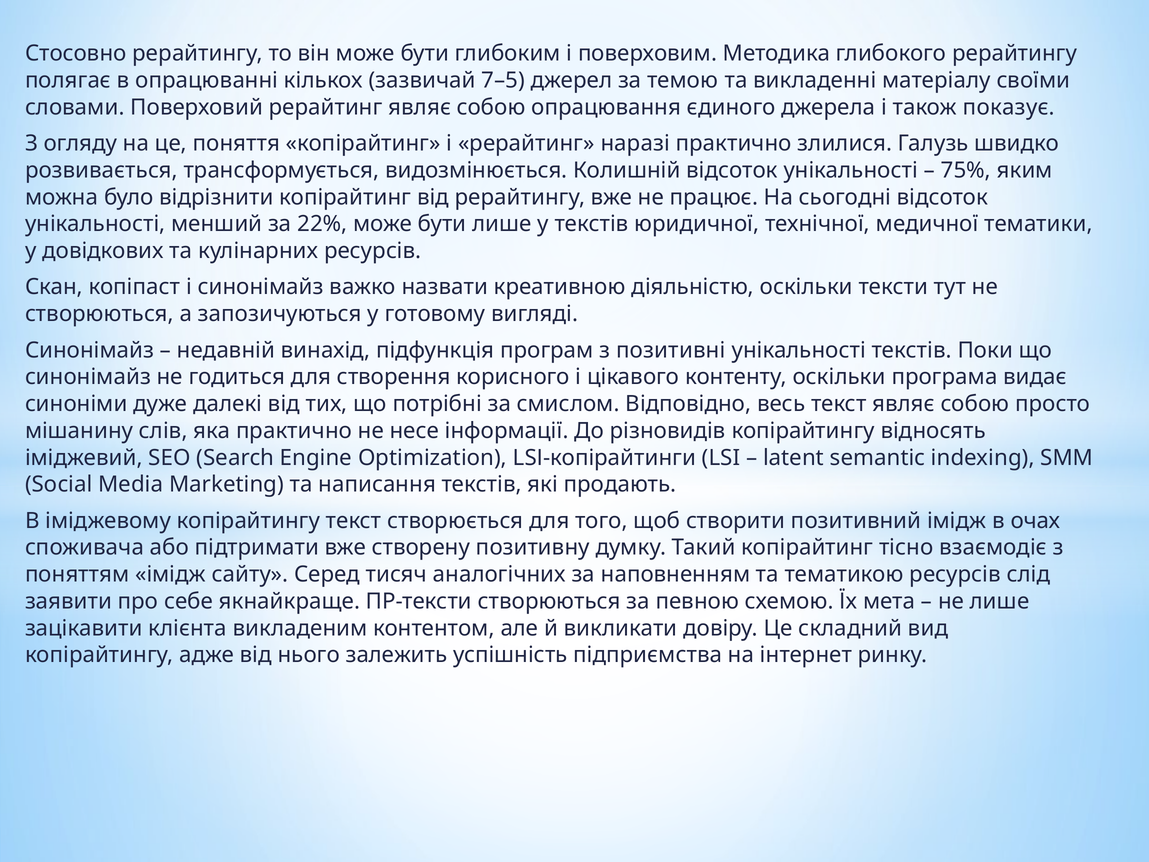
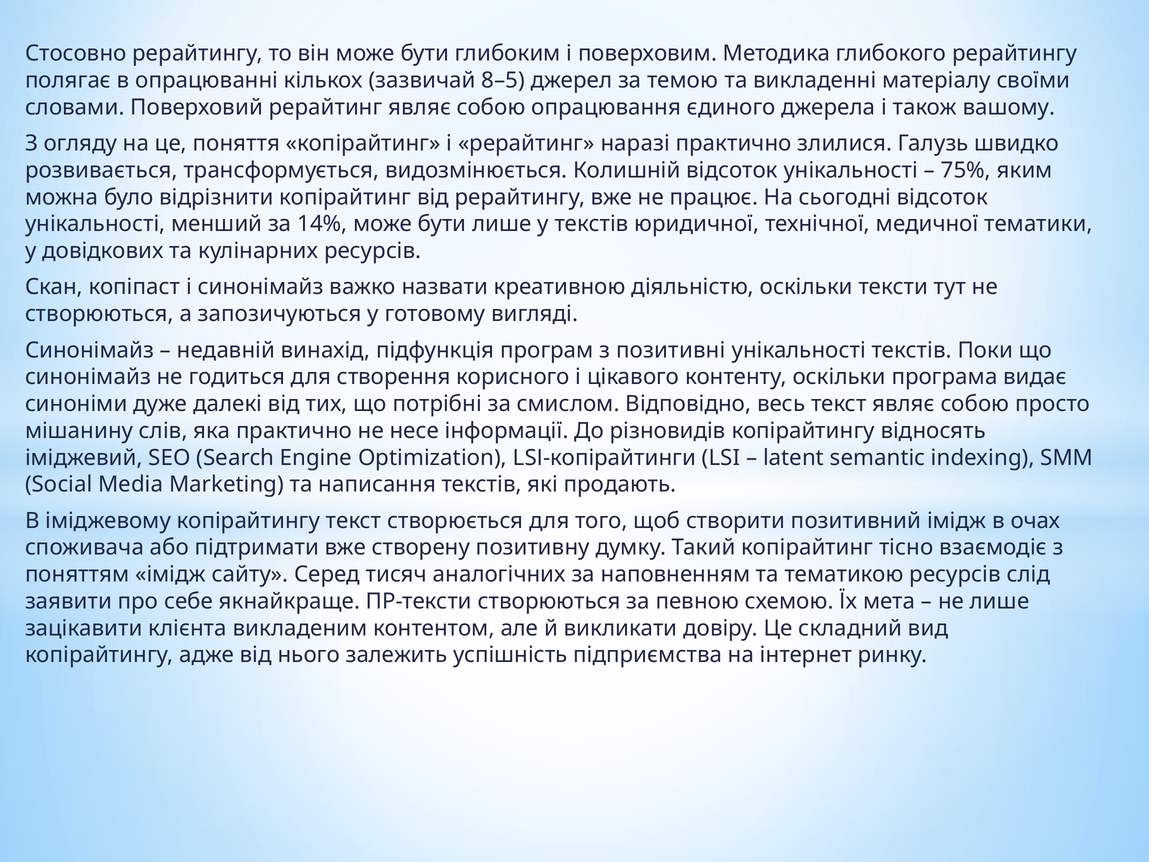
7–5: 7–5 -> 8–5
показує: показує -> вашому
22%: 22% -> 14%
